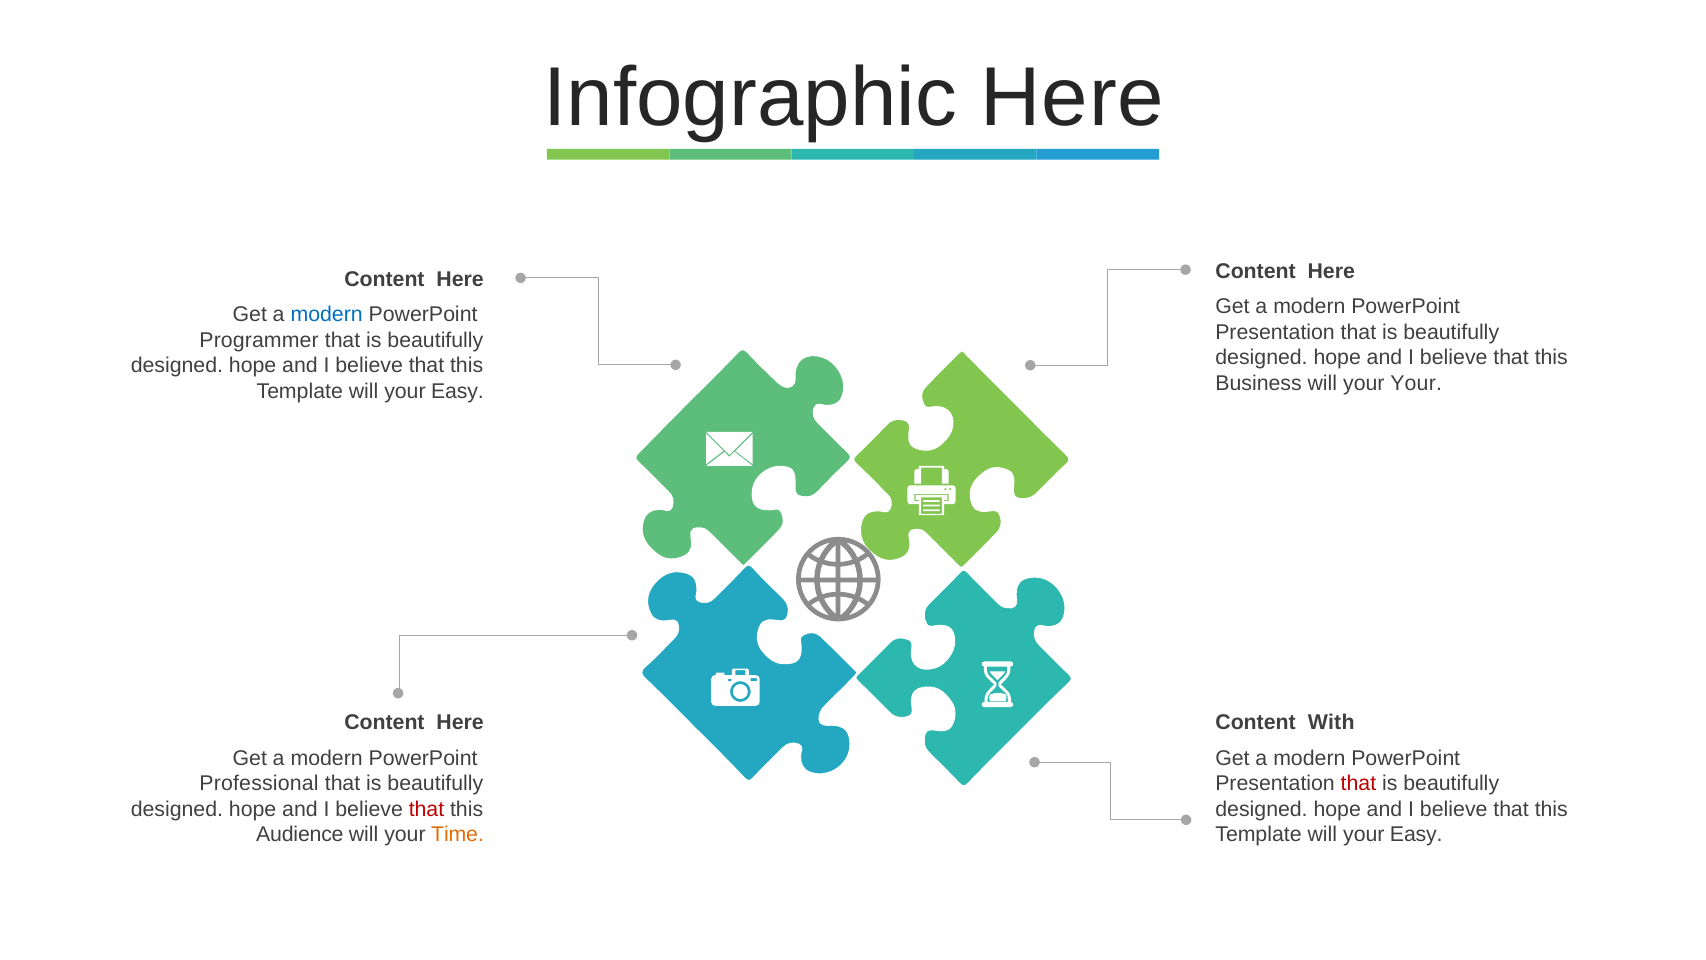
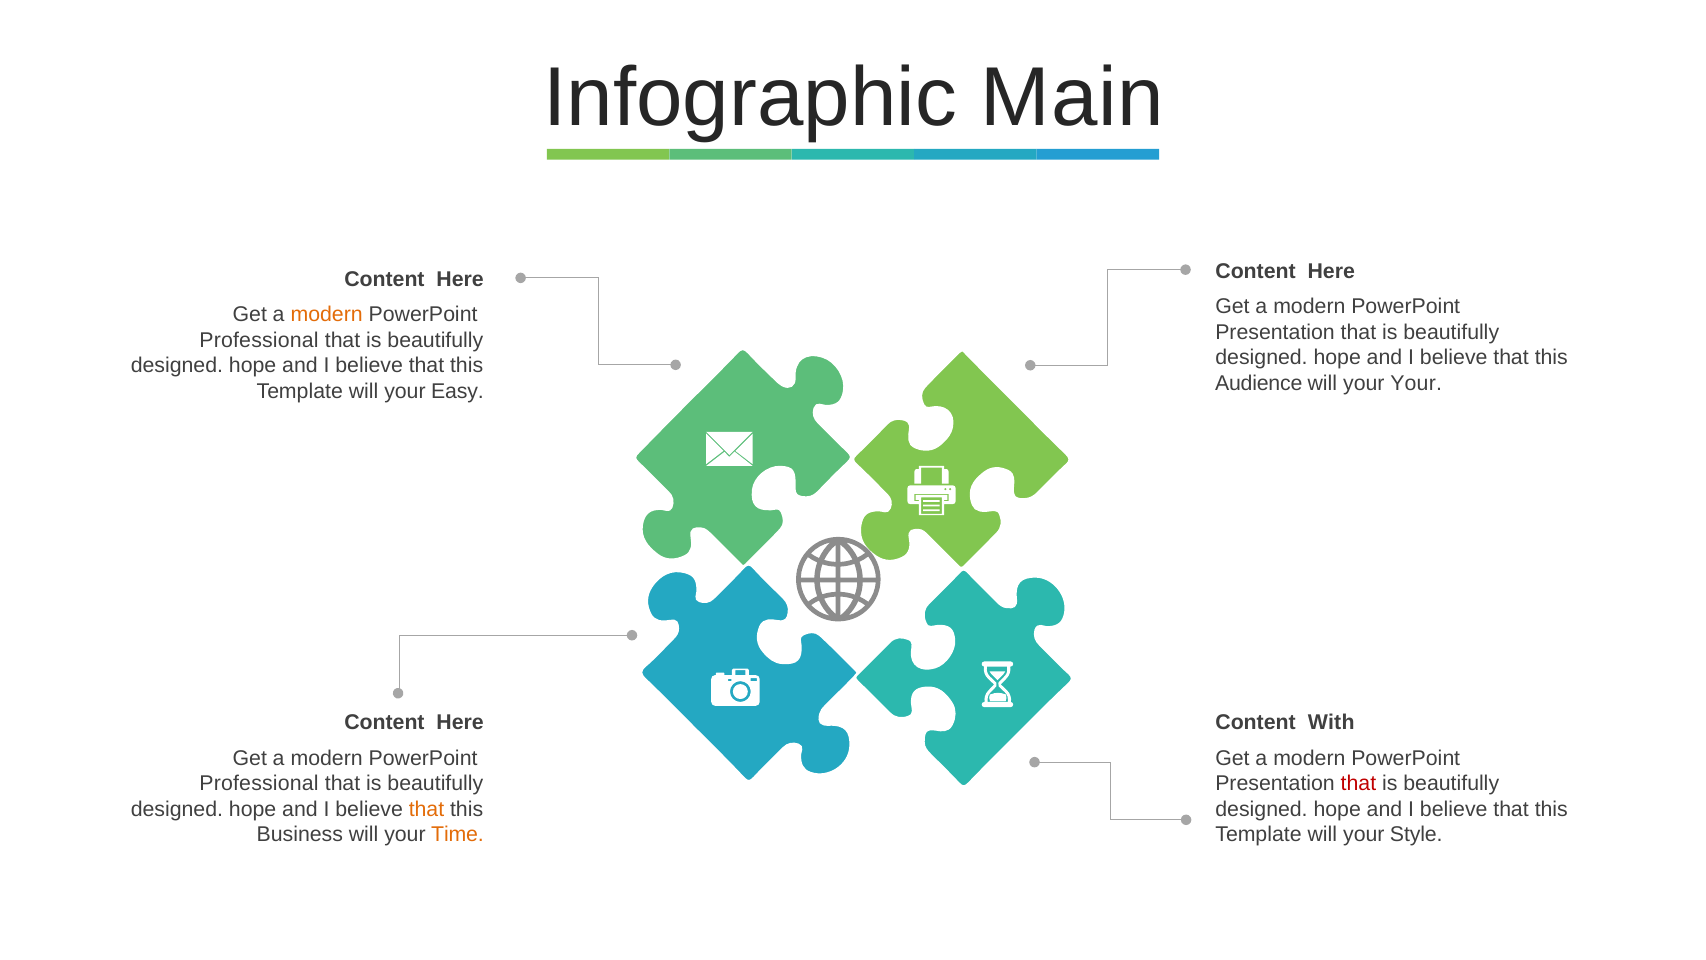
Infographic Here: Here -> Main
modern at (327, 315) colour: blue -> orange
Programmer at (259, 340): Programmer -> Professional
Business: Business -> Audience
that at (426, 809) colour: red -> orange
Audience: Audience -> Business
Easy at (1416, 835): Easy -> Style
